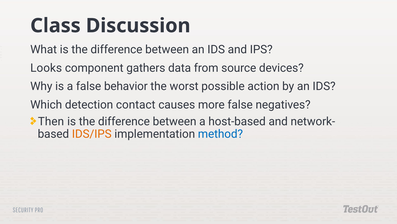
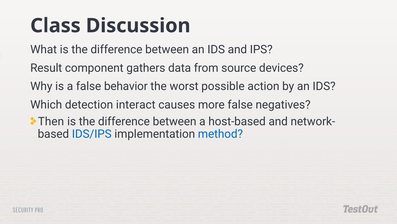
Looks: Looks -> Result
contact: contact -> interact
IDS/IPS colour: orange -> blue
